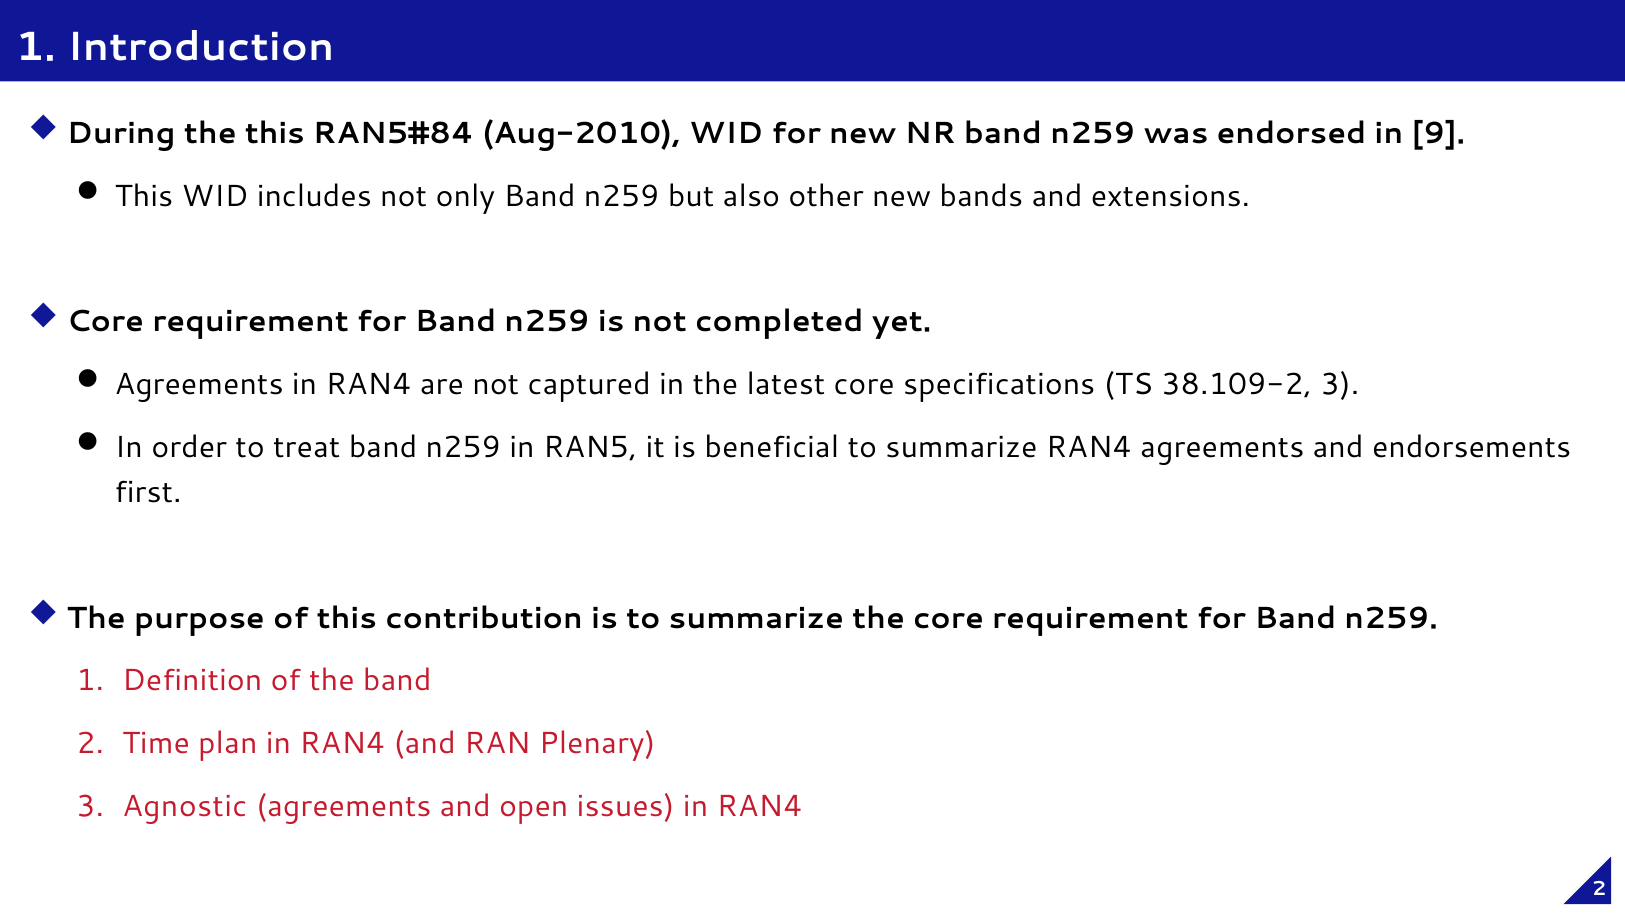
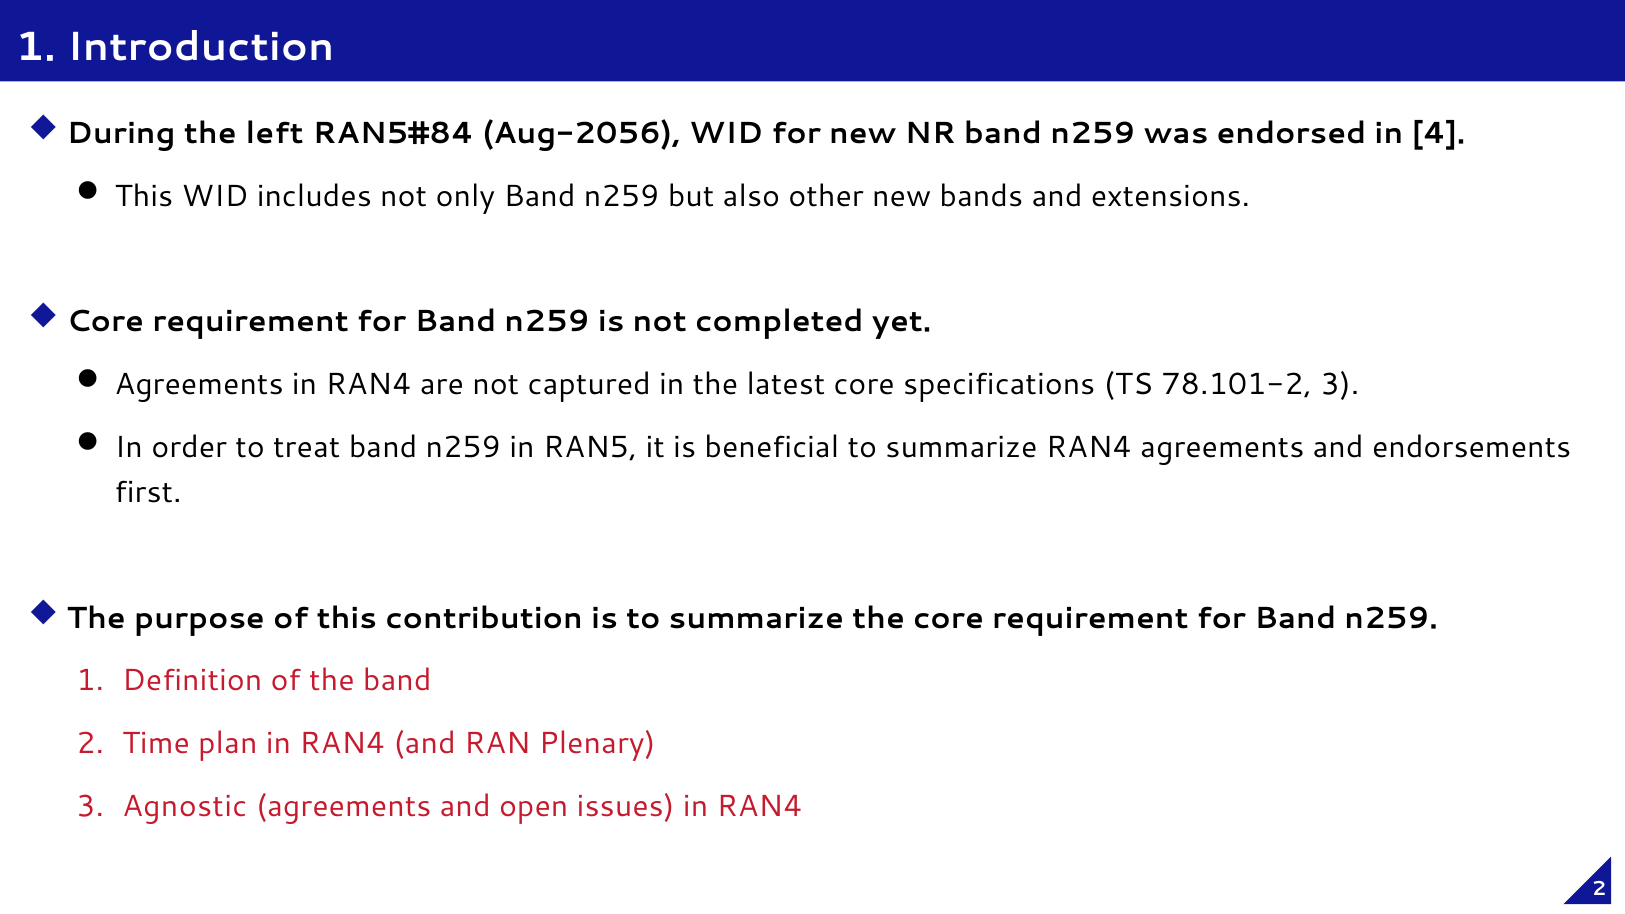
the this: this -> left
Aug-2010: Aug-2010 -> Aug-2056
9: 9 -> 4
38.109-2: 38.109-2 -> 78.101-2
